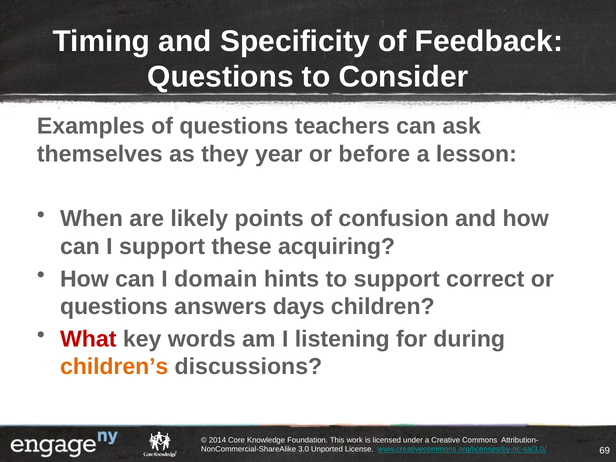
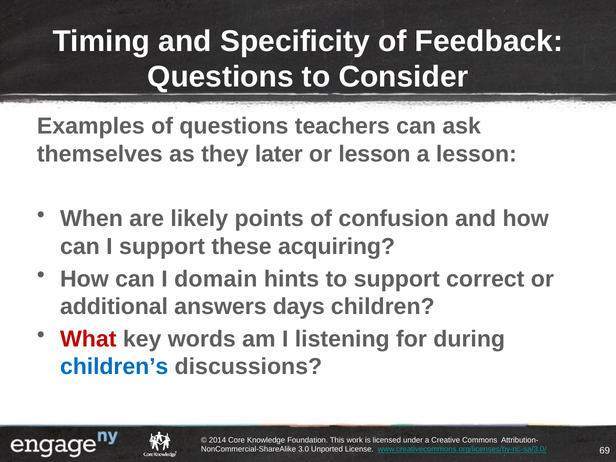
year: year -> later
or before: before -> lesson
questions at (114, 307): questions -> additional
children’s colour: orange -> blue
